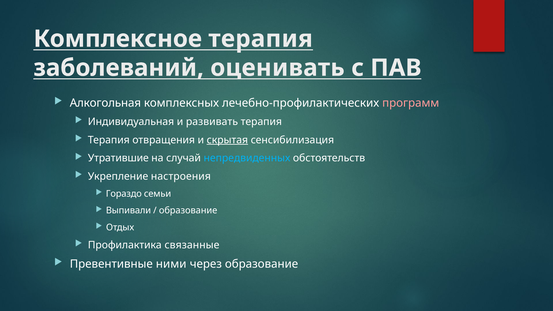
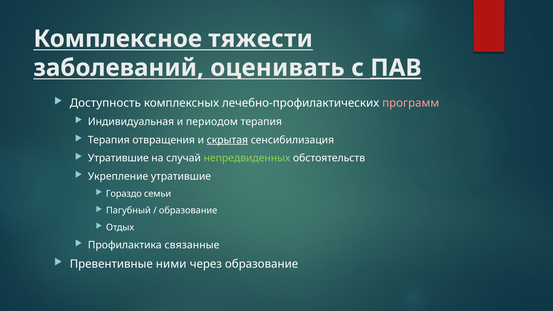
Комплексное терапия: терапия -> тяжести
ПАВ underline: none -> present
Алкогольная: Алкогольная -> Доступность
развивать: развивать -> периодом
непредвиденных colour: light blue -> light green
Укрепление настроения: настроения -> утратившие
Выпивали: Выпивали -> Пагубный
